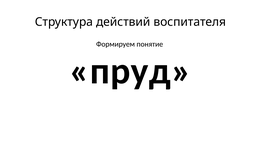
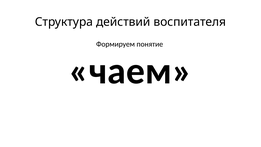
пруд: пруд -> чаем
